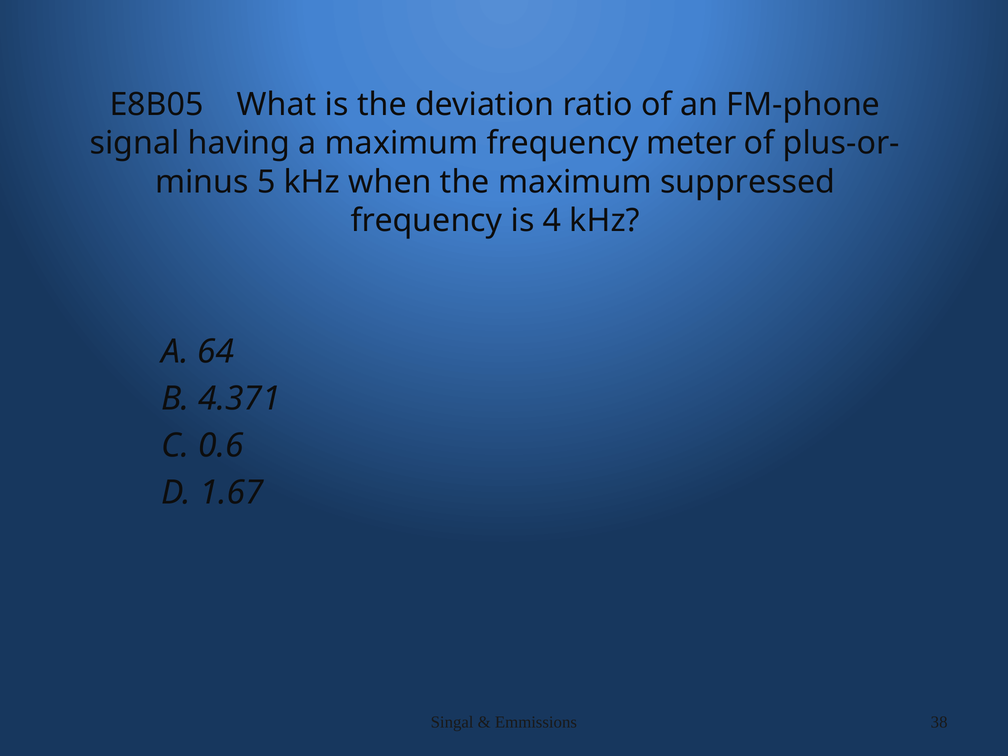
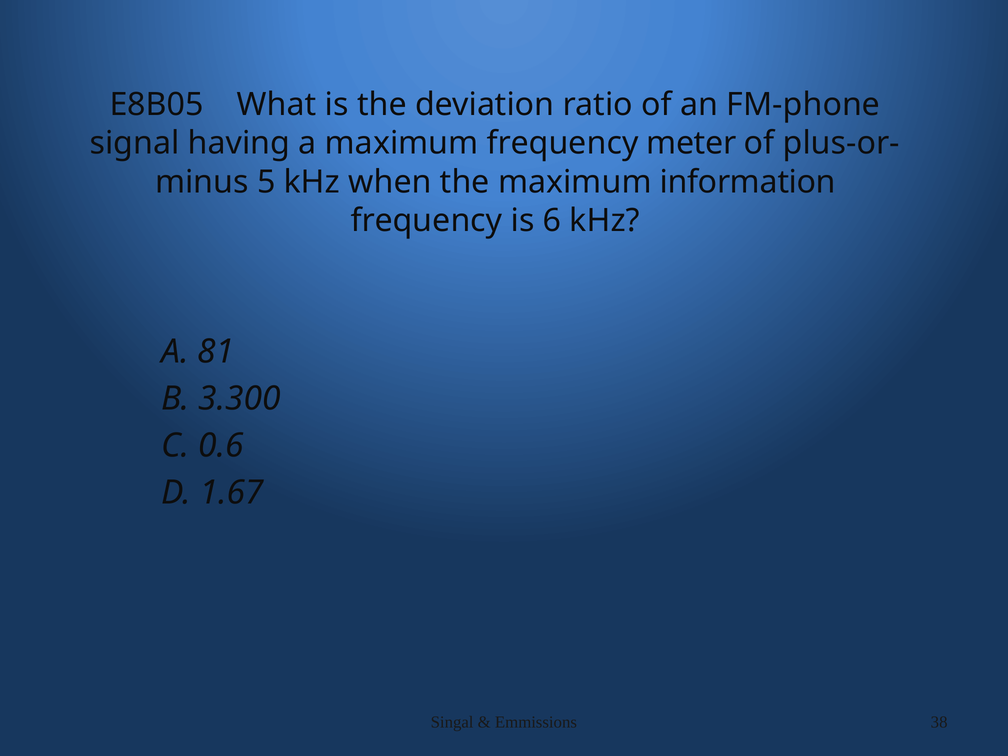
suppressed: suppressed -> information
4: 4 -> 6
64: 64 -> 81
4.371: 4.371 -> 3.300
